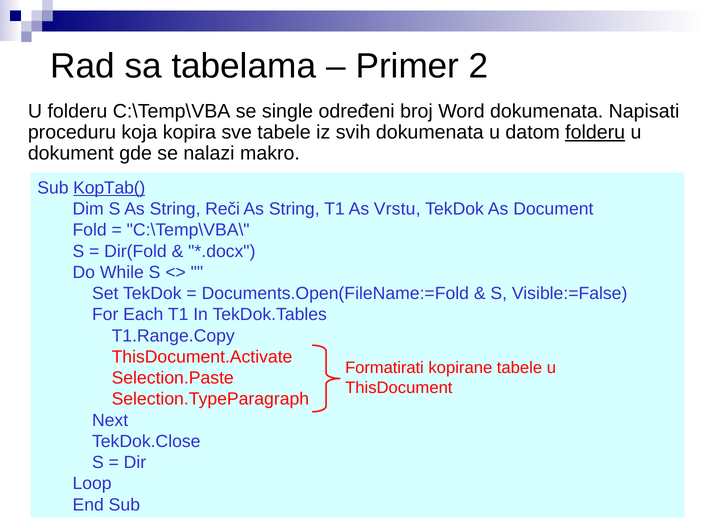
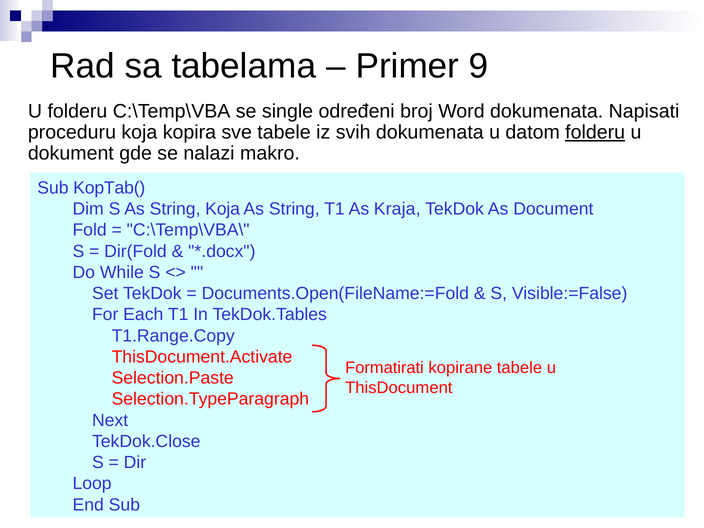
2: 2 -> 9
KopTab( underline: present -> none
String Reči: Reči -> Koja
Vrstu: Vrstu -> Kraja
